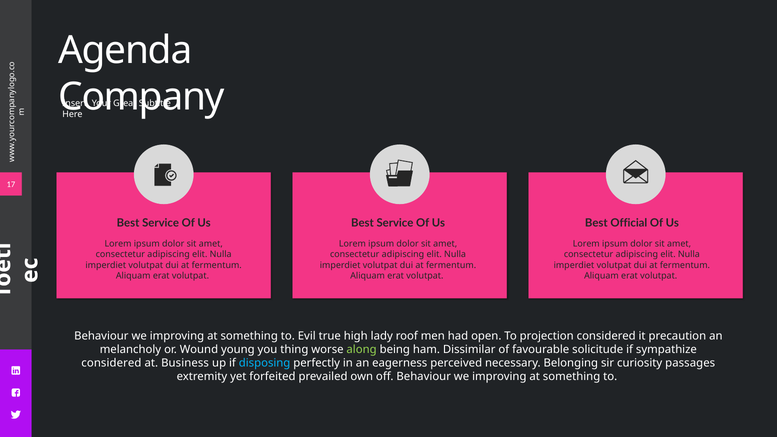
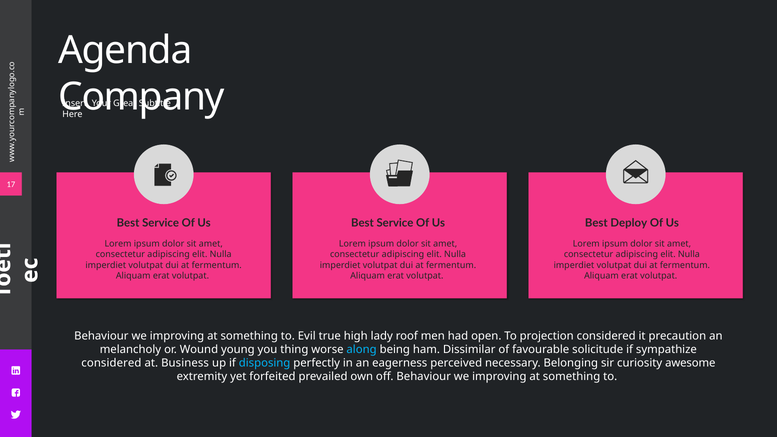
Official: Official -> Deploy
along colour: light green -> light blue
passages: passages -> awesome
